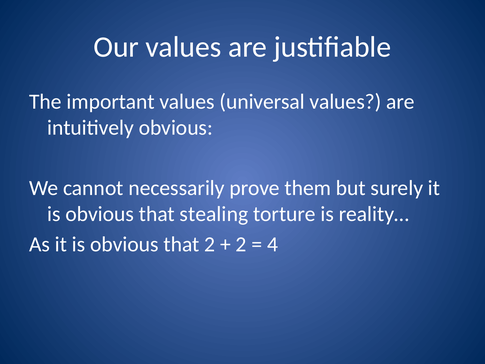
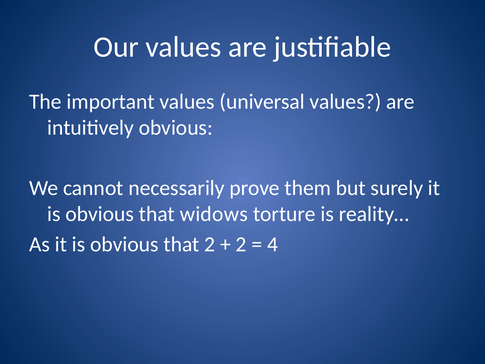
stealing: stealing -> widows
